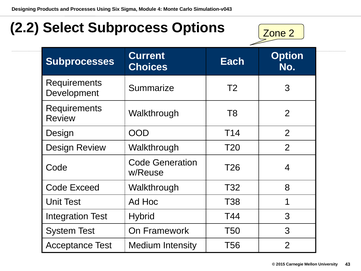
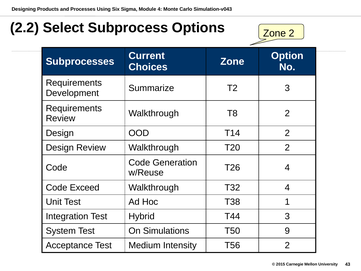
Each at (232, 61): Each -> Zone
T32 8: 8 -> 4
Framework: Framework -> Simulations
T50 3: 3 -> 9
